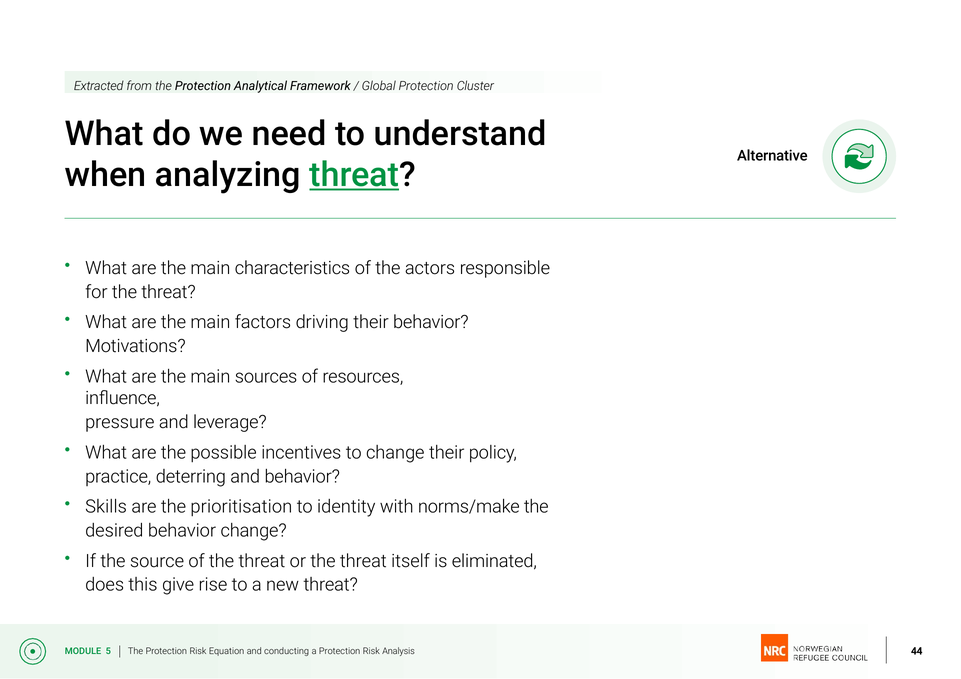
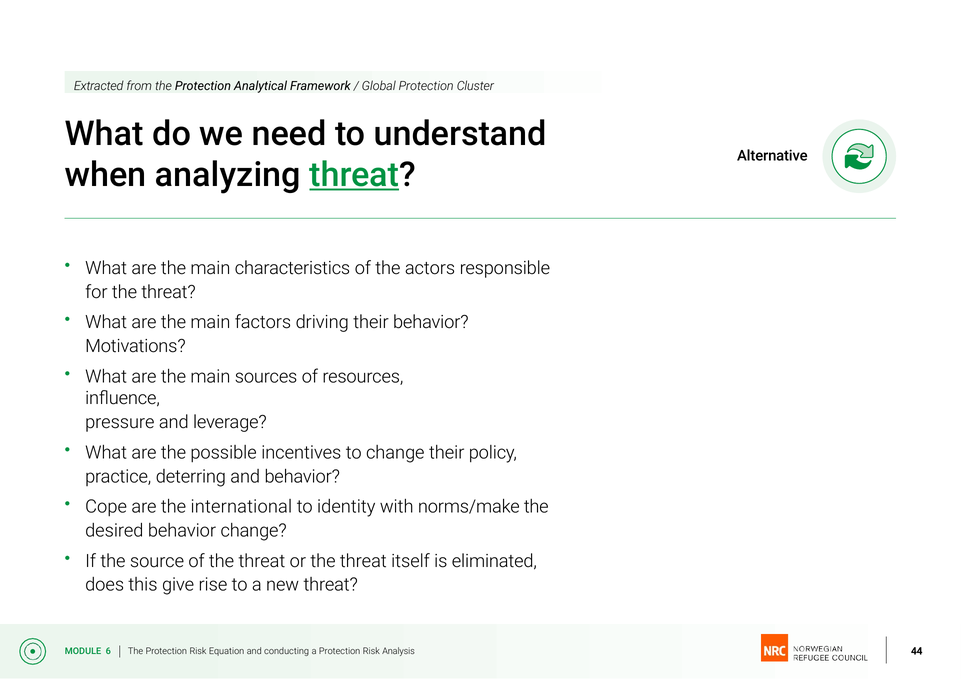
Skills: Skills -> Cope
prioritisation: prioritisation -> international
5: 5 -> 6
